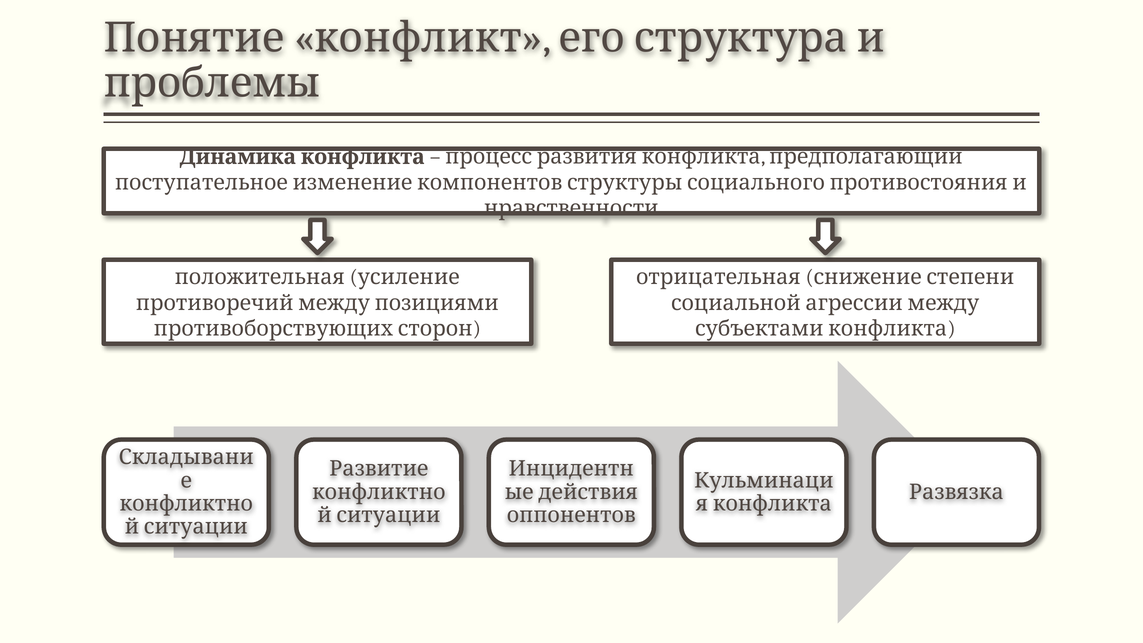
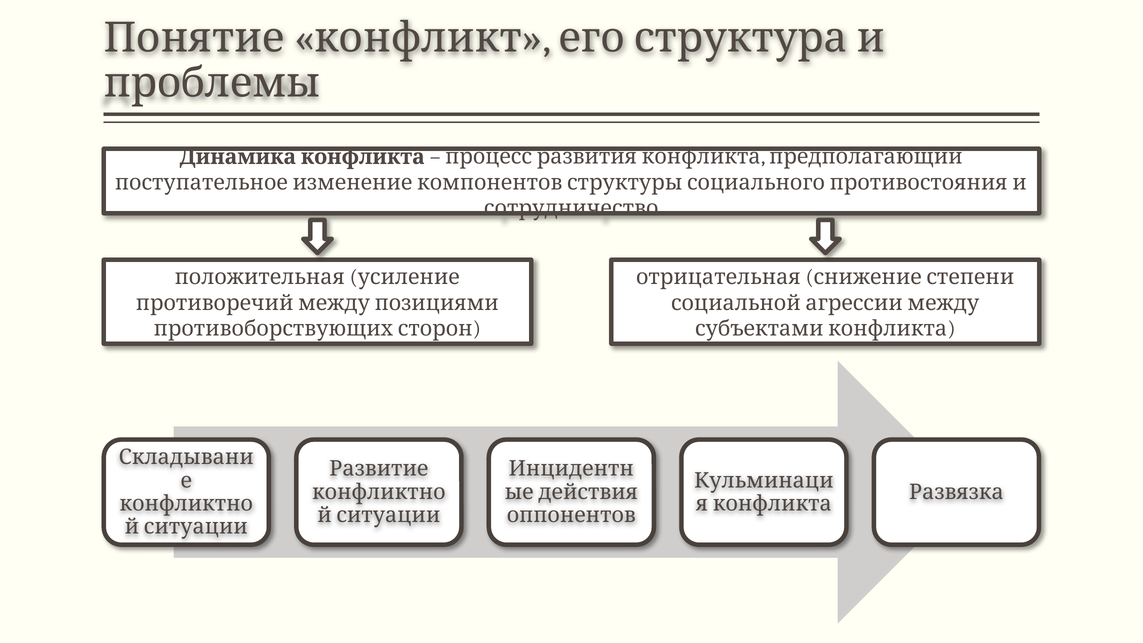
нравственности: нравственности -> сотрудничество
